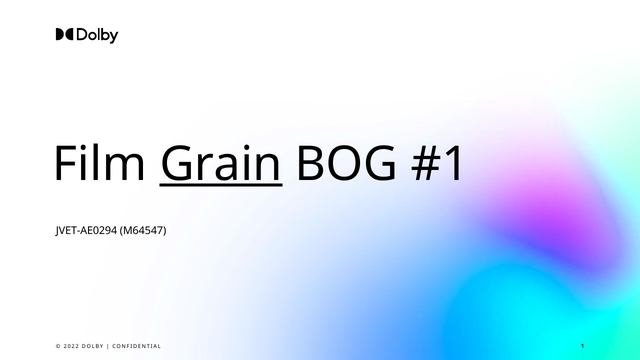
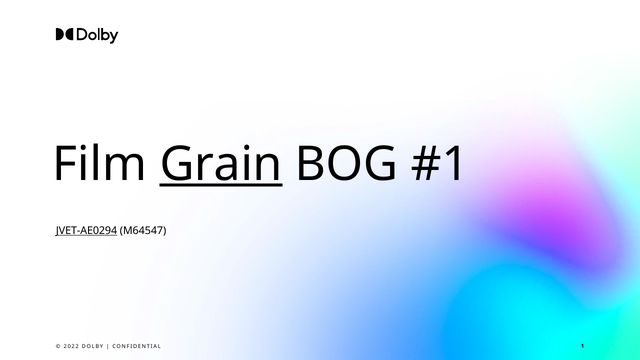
JVET-AE0294 underline: none -> present
